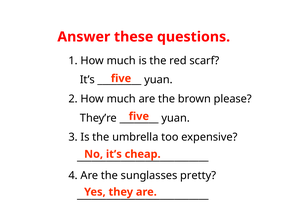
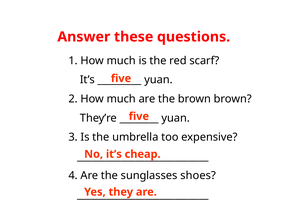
brown please: please -> brown
pretty: pretty -> shoes
